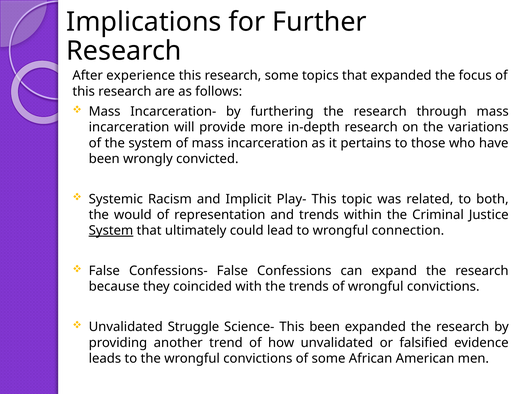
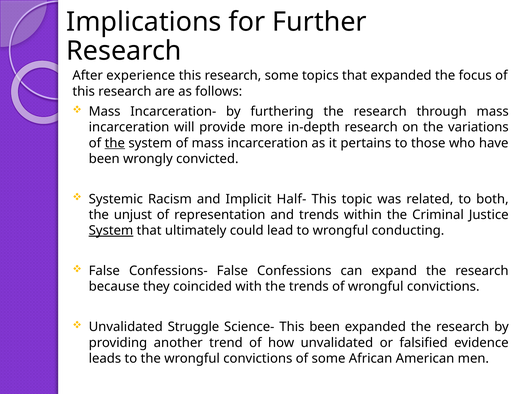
the at (115, 143) underline: none -> present
Play-: Play- -> Half-
would: would -> unjust
connection: connection -> conducting
